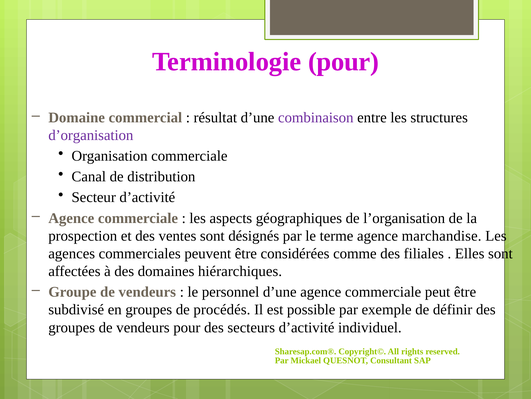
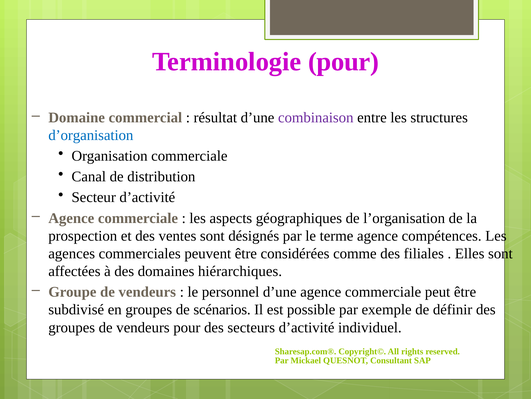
d’organisation colour: purple -> blue
marchandise: marchandise -> compétences
procédés: procédés -> scénarios
